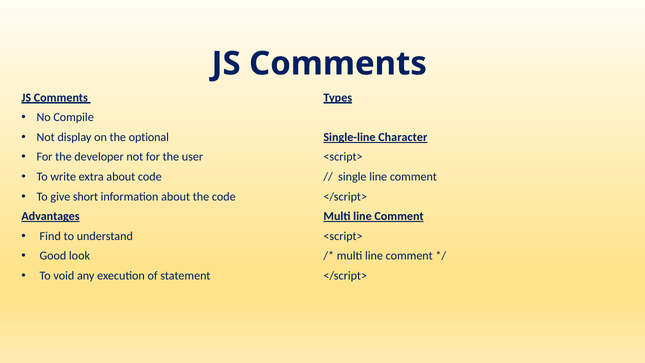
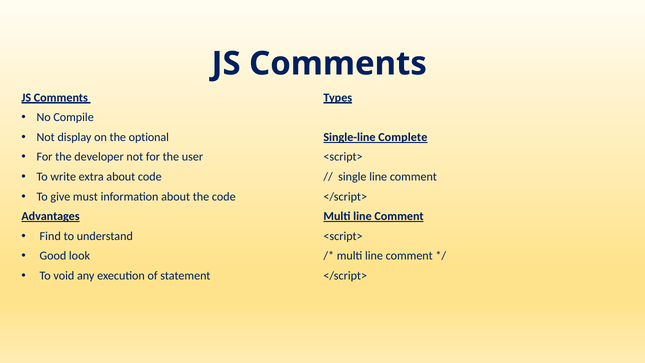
Character: Character -> Complete
short: short -> must
